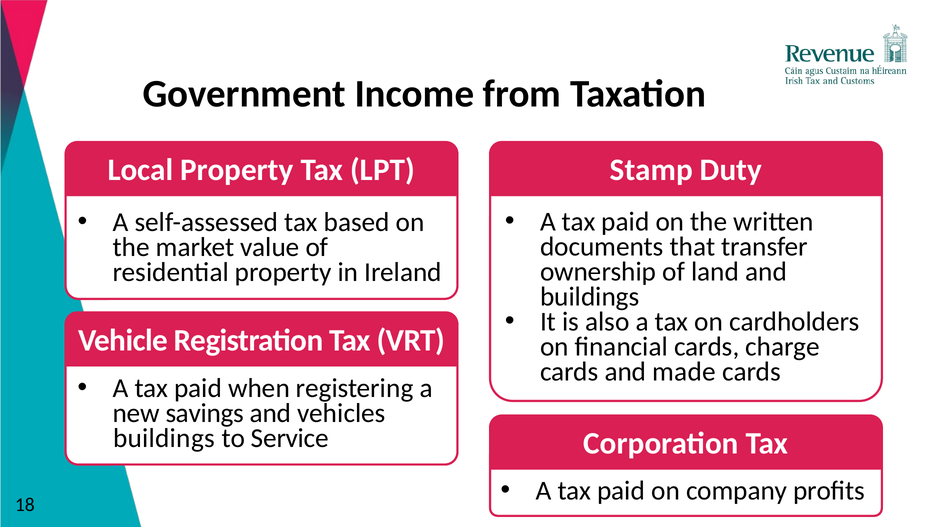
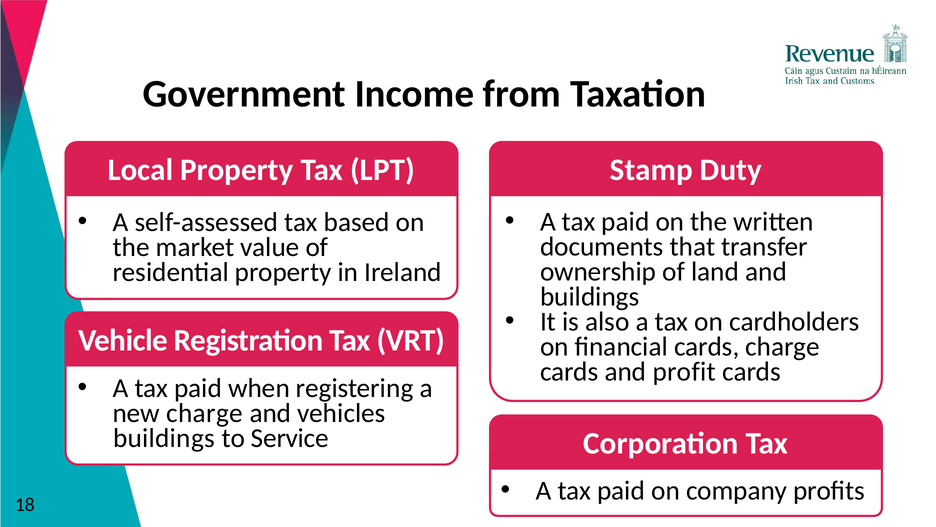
made: made -> profit
new savings: savings -> charge
